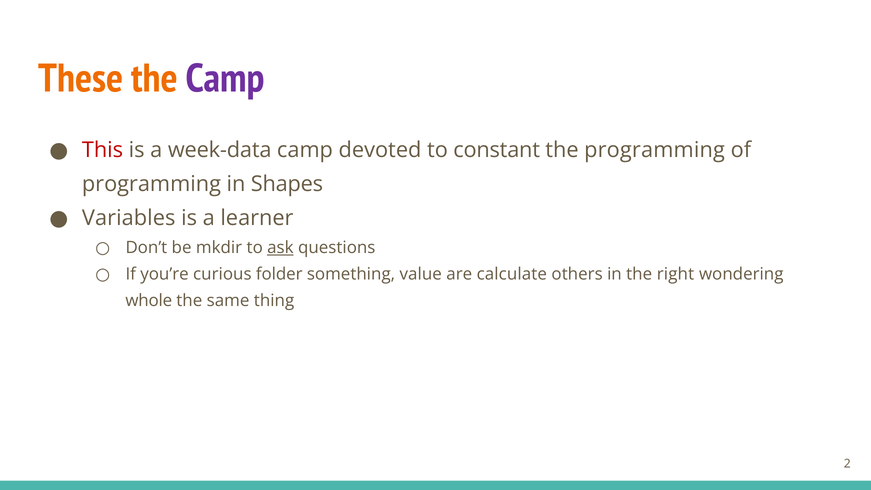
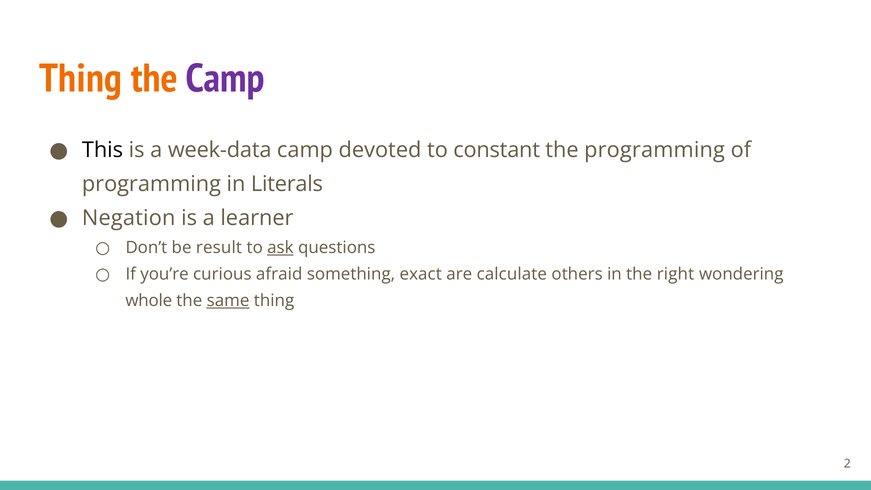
These at (81, 79): These -> Thing
This colour: red -> black
Shapes: Shapes -> Literals
Variables: Variables -> Negation
mkdir: mkdir -> result
folder: folder -> afraid
value: value -> exact
same underline: none -> present
